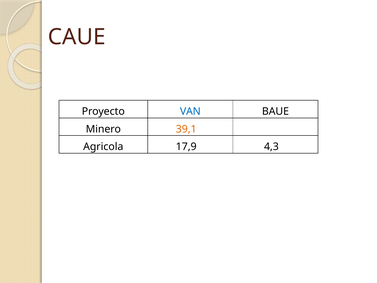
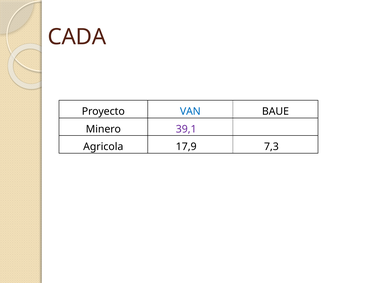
CAUE: CAUE -> CADA
39,1 colour: orange -> purple
4,3: 4,3 -> 7,3
